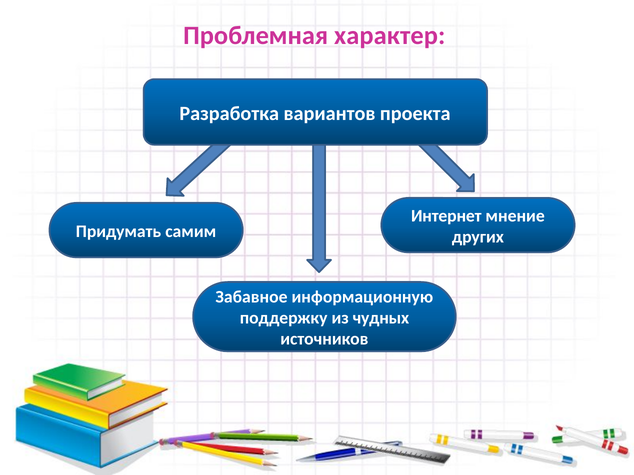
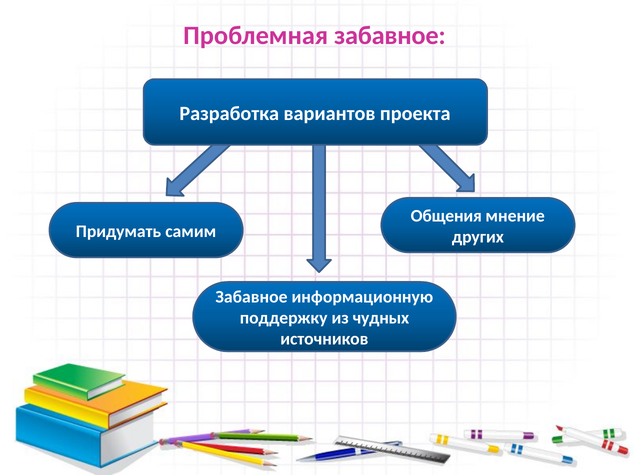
Проблемная характер: характер -> забавное
Интернет: Интернет -> Общения
